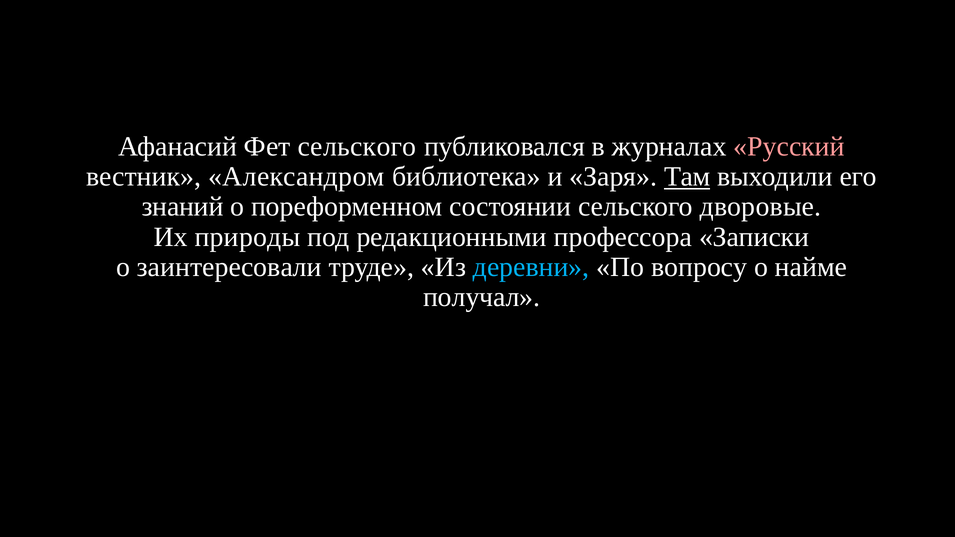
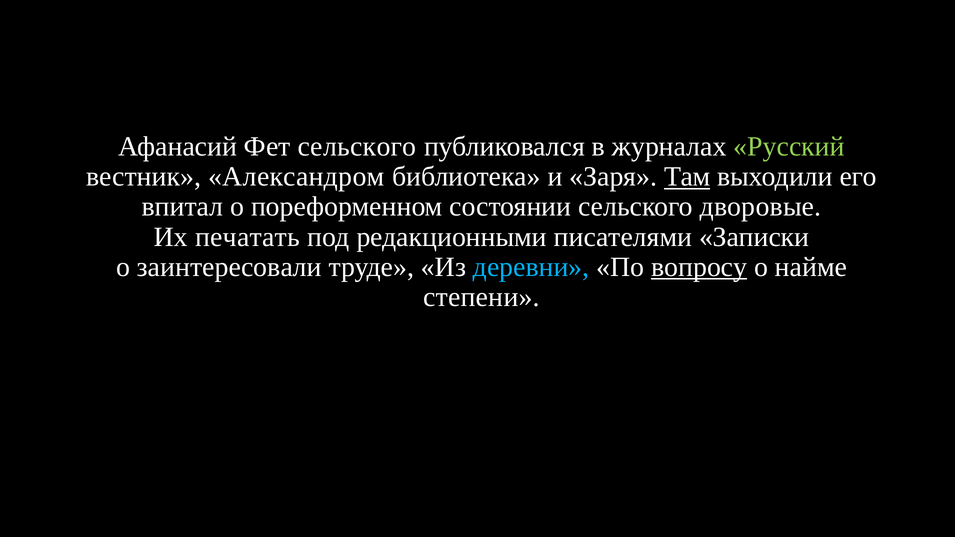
Русский colour: pink -> light green
знаний: знаний -> впитал
природы: природы -> печатать
профессора: профессора -> писателями
вопросу underline: none -> present
получал: получал -> степени
